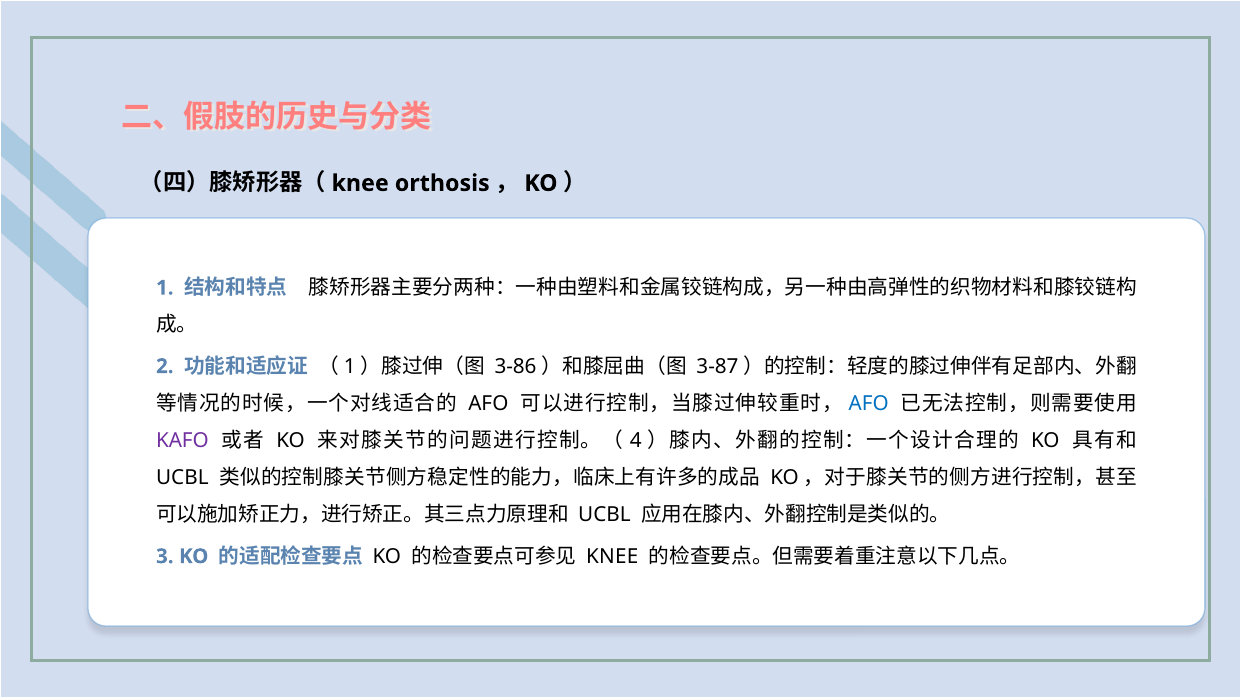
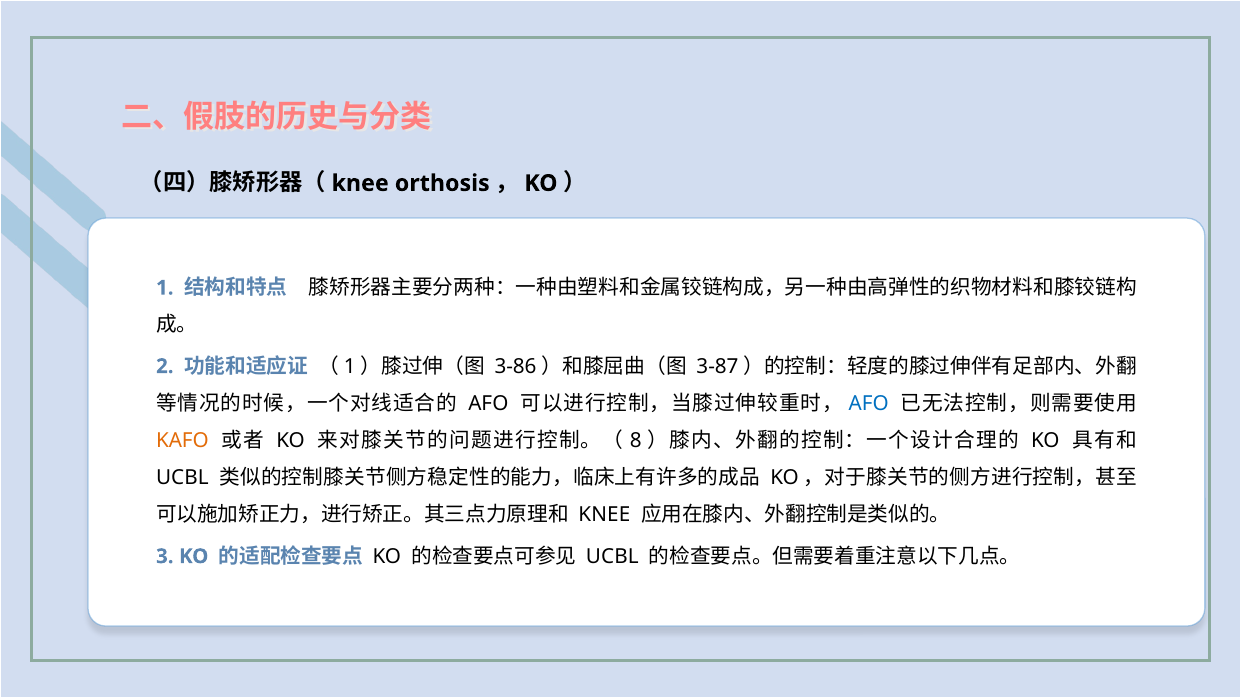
KAFO colour: purple -> orange
4: 4 -> 8
UCBL at (604, 515): UCBL -> KNEE
KNEE at (612, 556): KNEE -> UCBL
